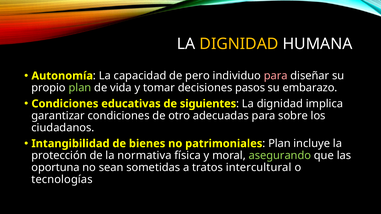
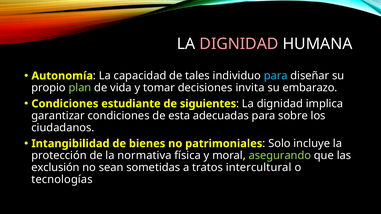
DIGNIDAD at (239, 44) colour: yellow -> pink
pero: pero -> tales
para at (276, 76) colour: pink -> light blue
pasos: pasos -> invita
educativas: educativas -> estudiante
otro: otro -> esta
Plan at (279, 144): Plan -> Solo
oportuna: oportuna -> exclusión
